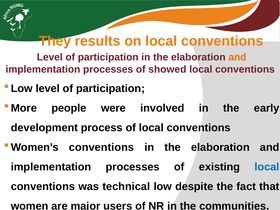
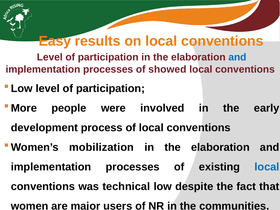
They: They -> Easy
and at (237, 57) colour: orange -> blue
conventions at (102, 147): conventions -> mobilization
